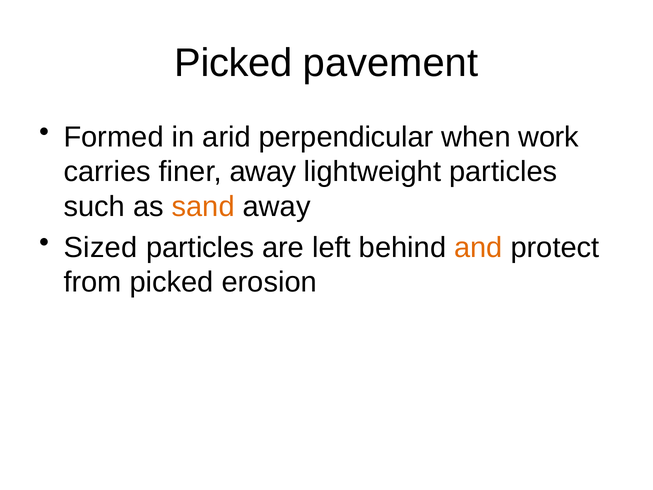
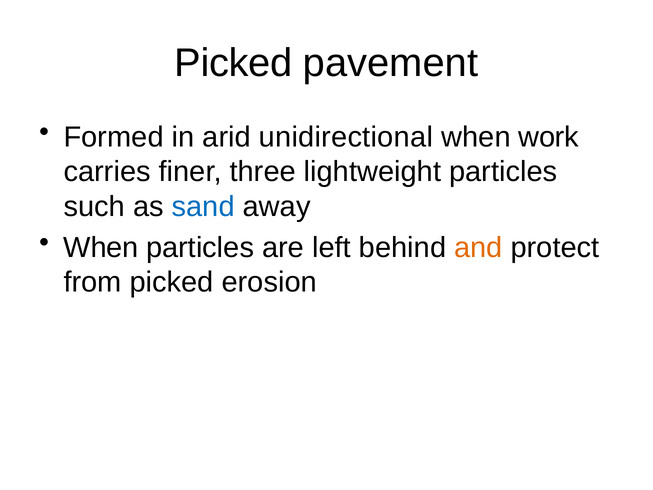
perpendicular: perpendicular -> unidirectional
finer away: away -> three
sand colour: orange -> blue
Sized at (101, 247): Sized -> When
